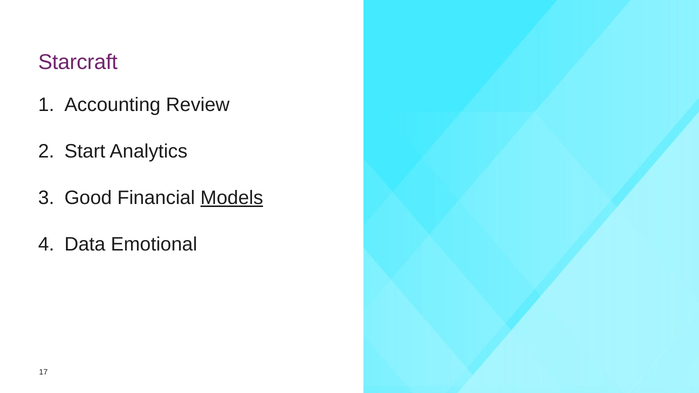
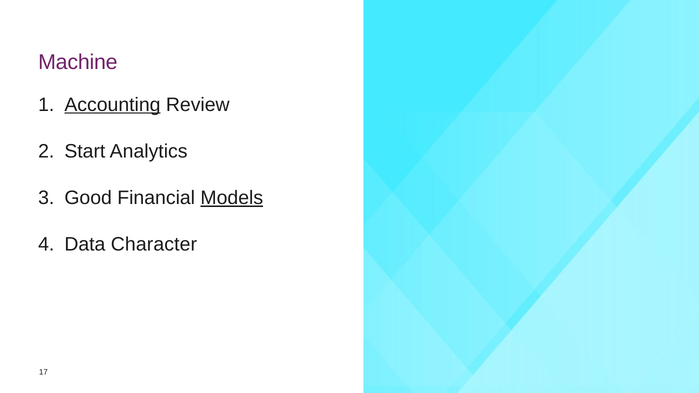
Starcraft: Starcraft -> Machine
Accounting underline: none -> present
Emotional: Emotional -> Character
